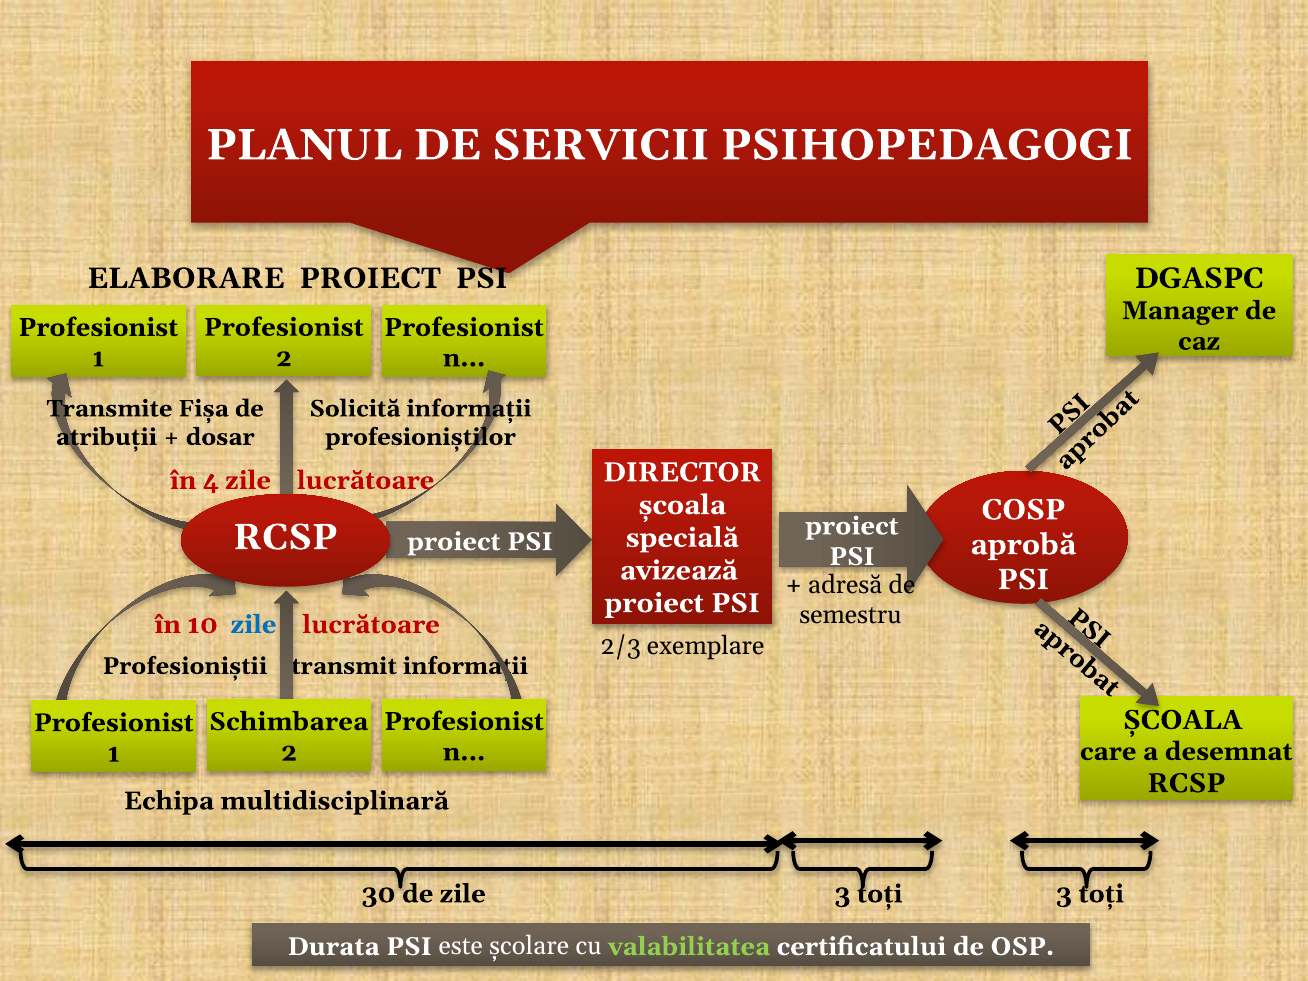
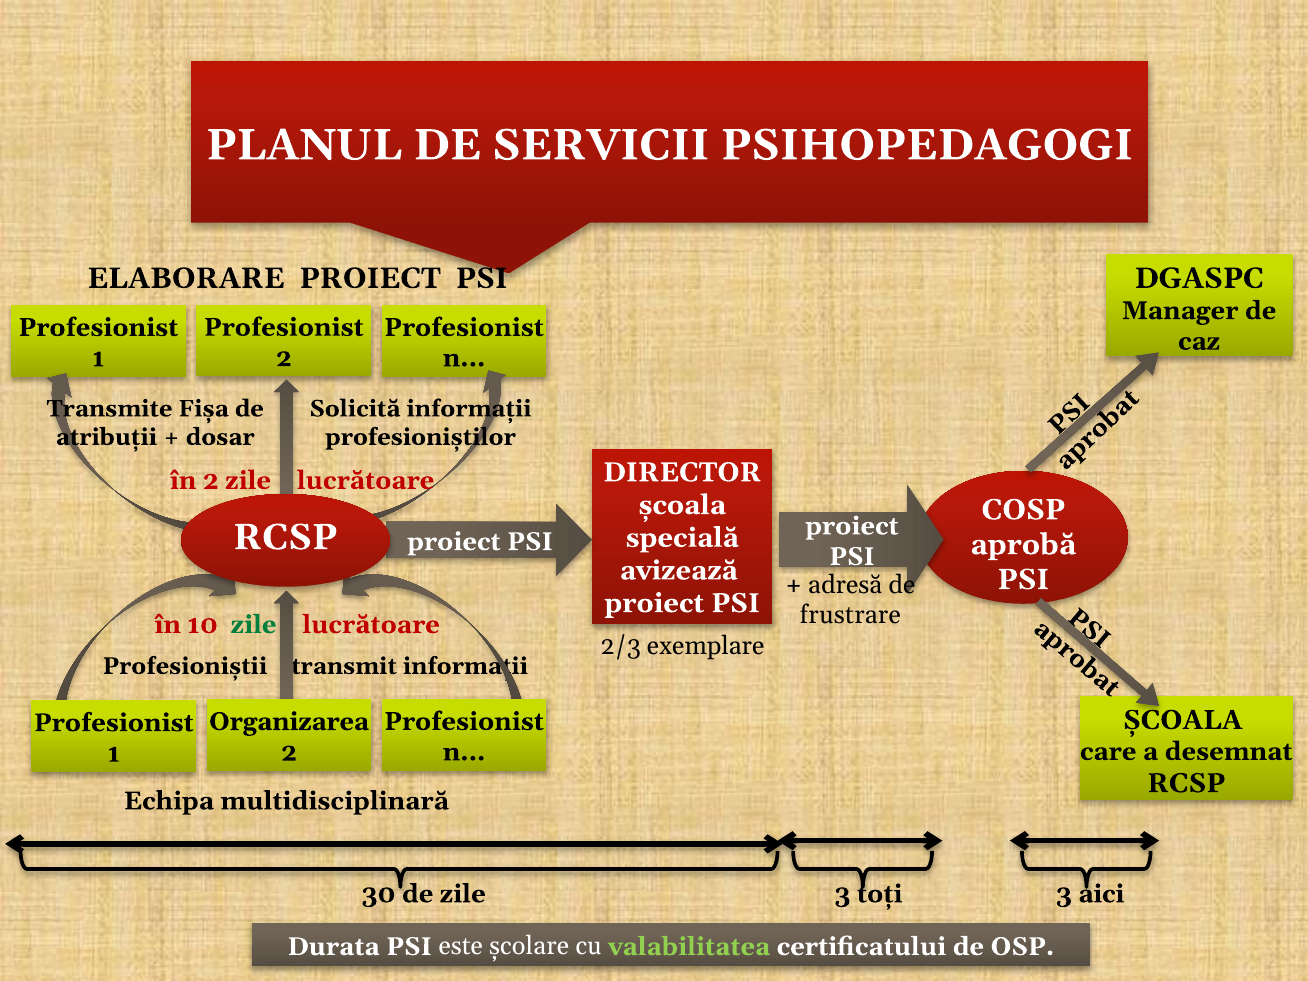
în 4: 4 -> 2
semestru: semestru -> frustrare
zile at (254, 625) colour: blue -> green
Schimbarea: Schimbarea -> Organizarea
toţi at (1101, 894): toţi -> aici
